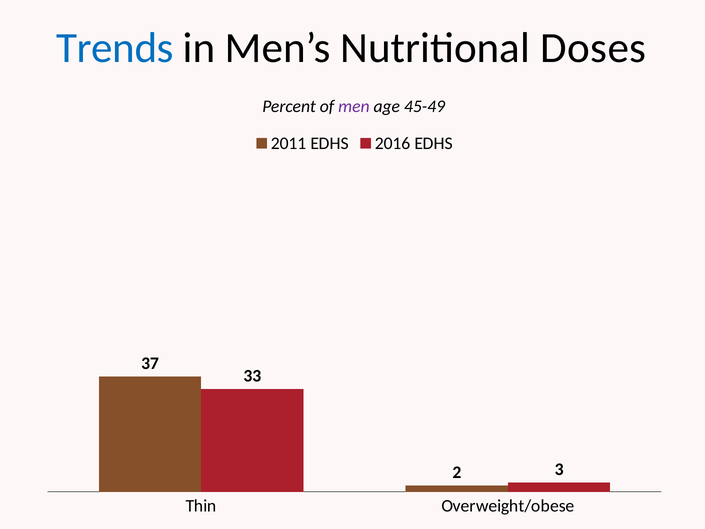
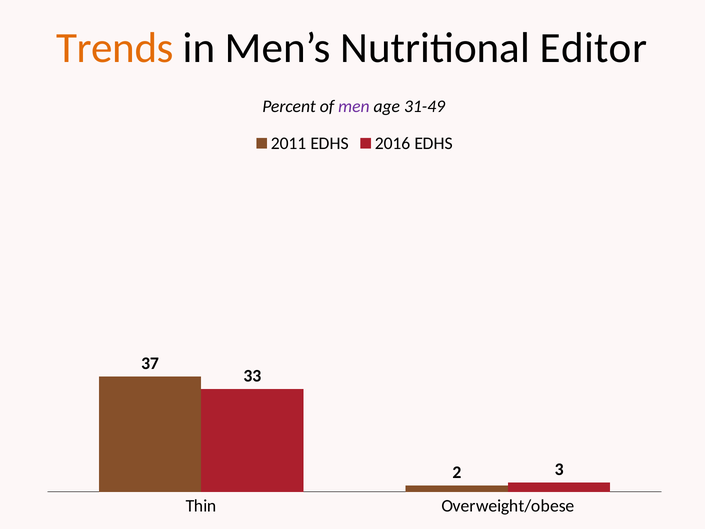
Trends colour: blue -> orange
Doses: Doses -> Editor
45-49: 45-49 -> 31-49
